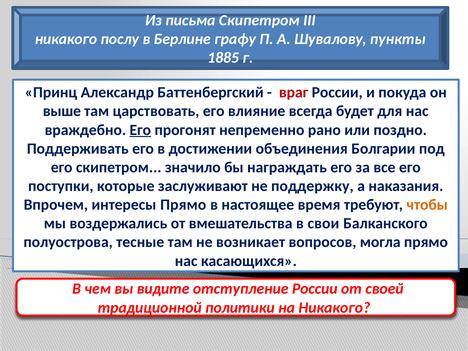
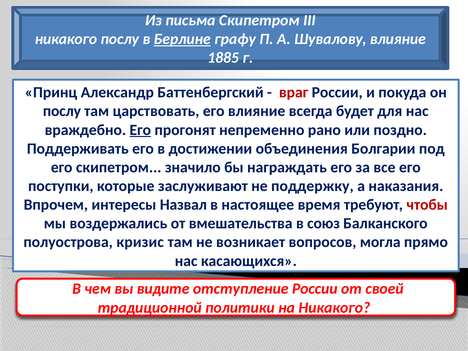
Берлине underline: none -> present
Шувалову пункты: пункты -> влияние
выше at (62, 111): выше -> послу
интересы Прямо: Прямо -> Назвал
чтобы colour: orange -> red
свои: свои -> союз
тесные: тесные -> кризис
